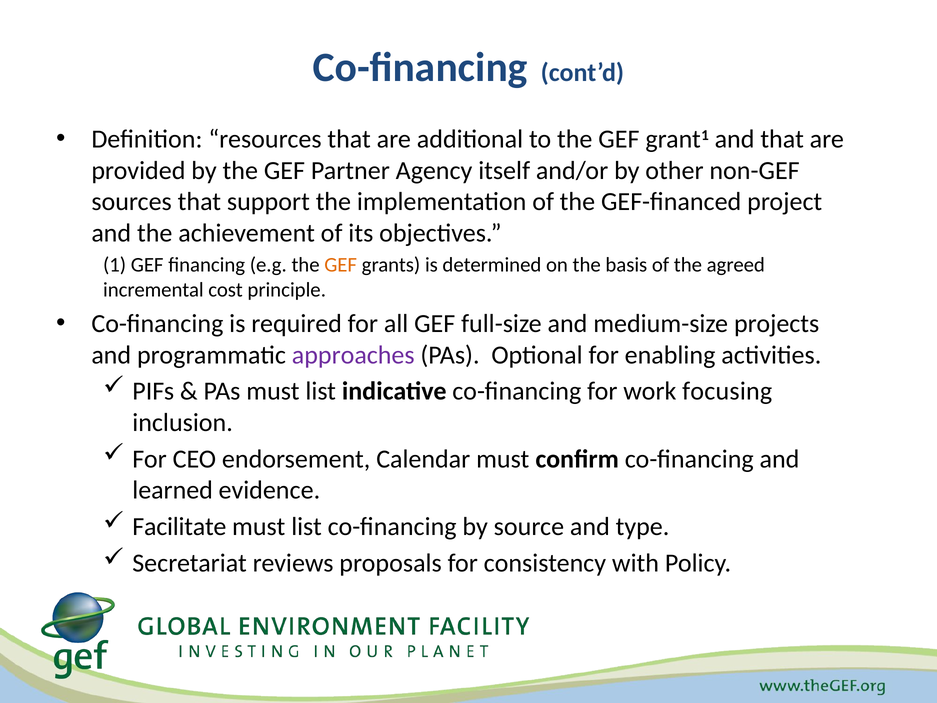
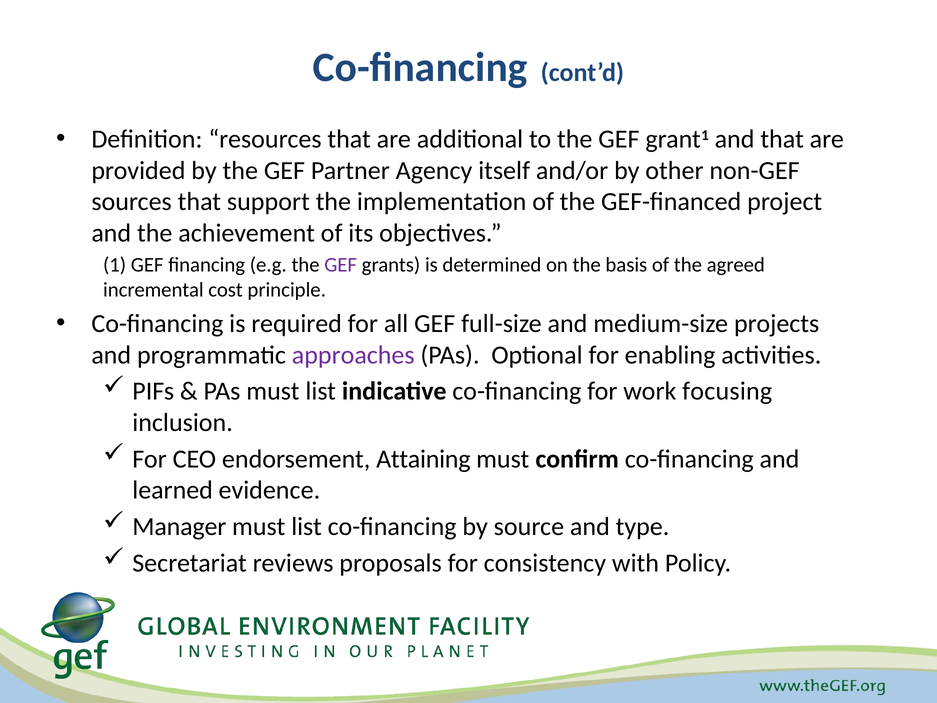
GEF at (341, 265) colour: orange -> purple
Calendar: Calendar -> Attaining
Facilitate: Facilitate -> Manager
